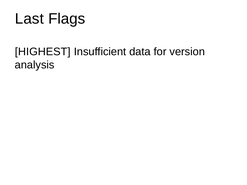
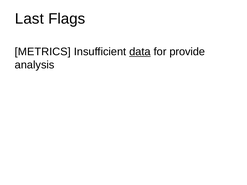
HIGHEST: HIGHEST -> METRICS
data underline: none -> present
version: version -> provide
